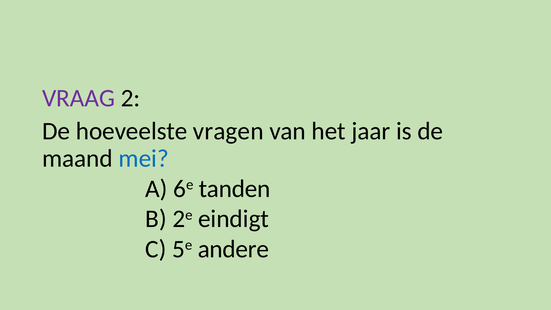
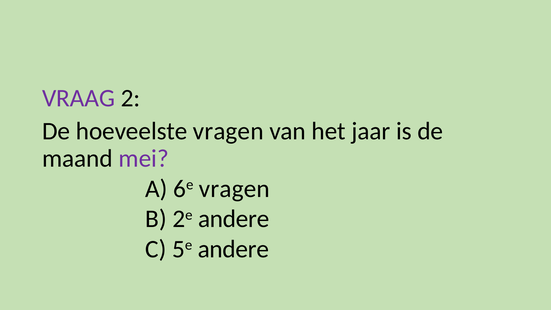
mei colour: blue -> purple
6e tanden: tanden -> vragen
2e eindigt: eindigt -> andere
